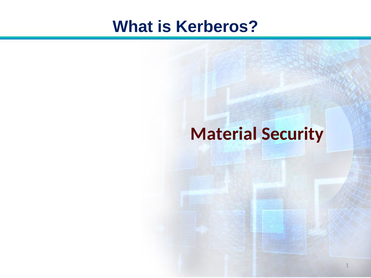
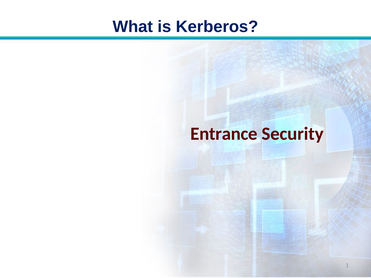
Material: Material -> Entrance
